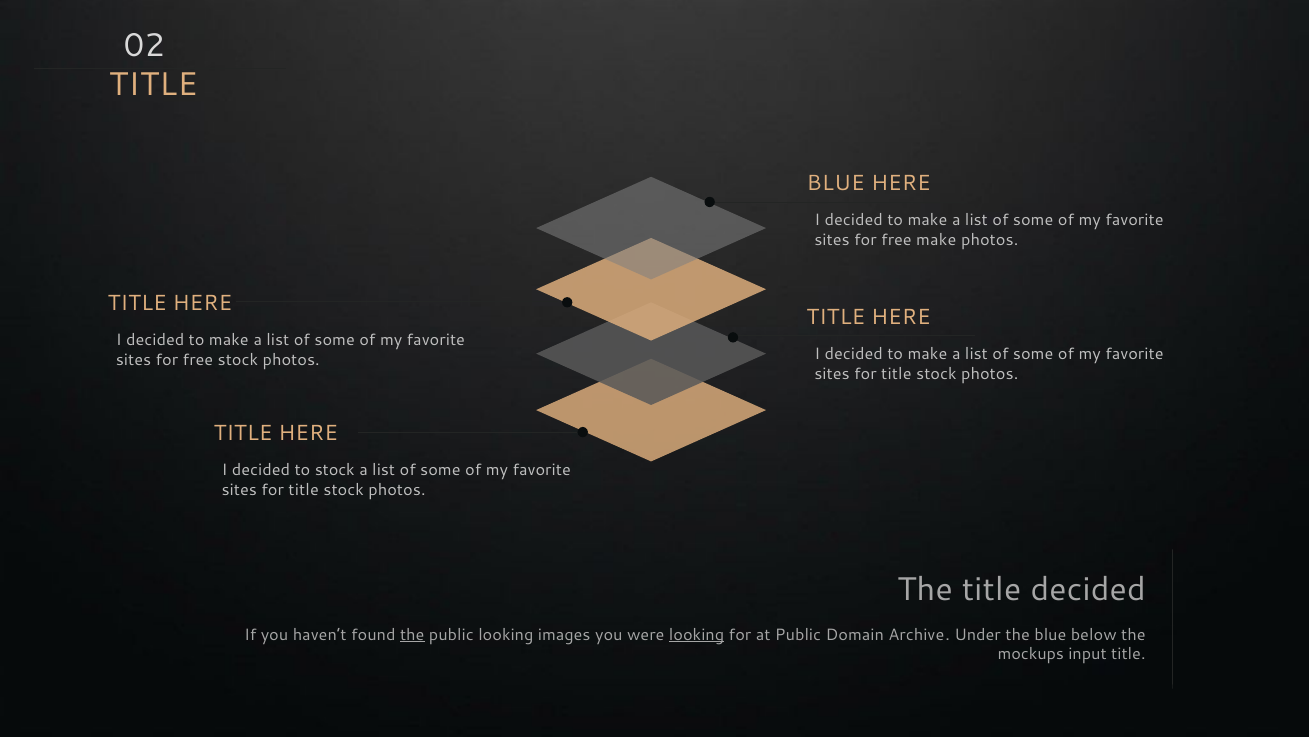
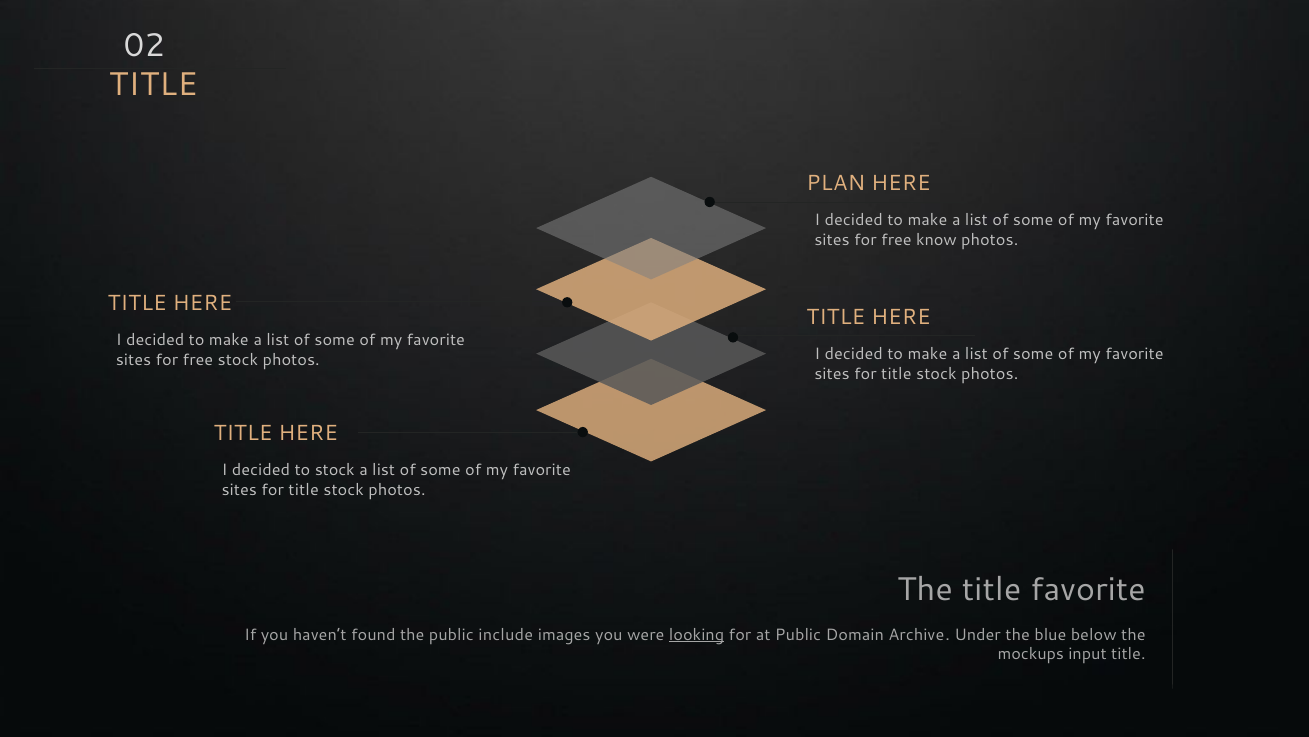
BLUE at (836, 183): BLUE -> PLAN
free make: make -> know
title decided: decided -> favorite
the at (412, 634) underline: present -> none
public looking: looking -> include
